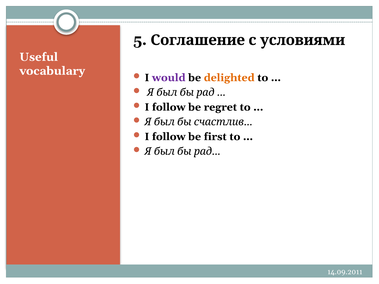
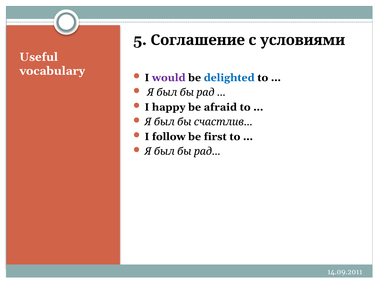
delighted colour: orange -> blue
follow at (169, 107): follow -> happy
regret: regret -> afraid
